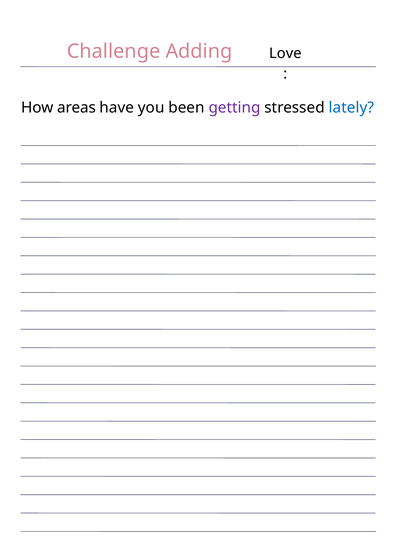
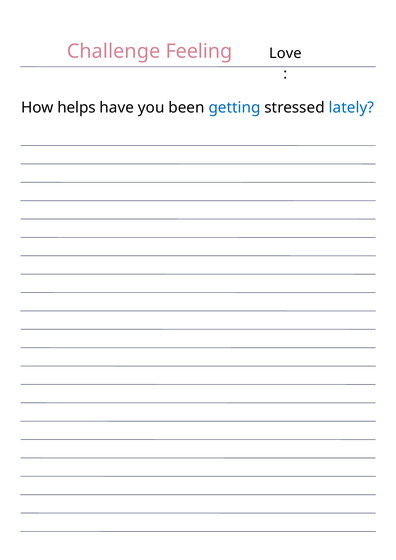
Adding: Adding -> Feeling
areas: areas -> helps
getting colour: purple -> blue
